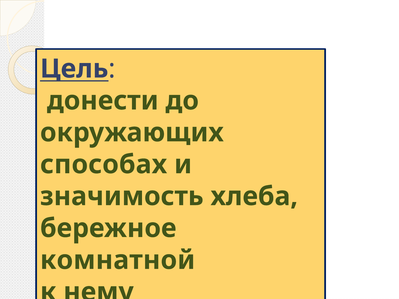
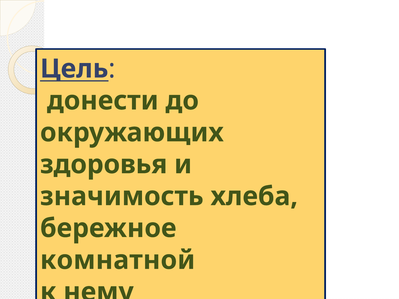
способах: способах -> здоровья
